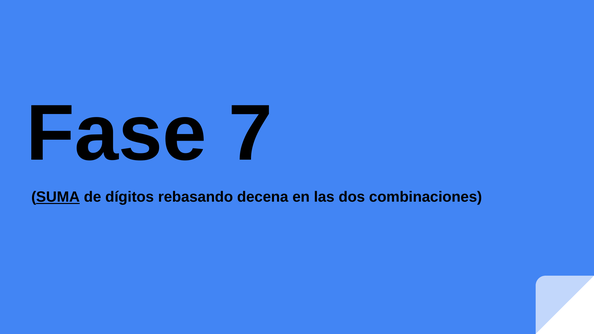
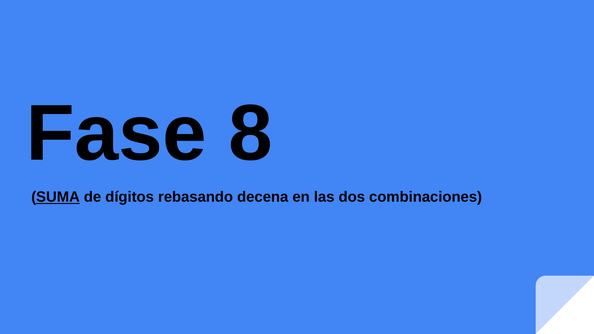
7: 7 -> 8
